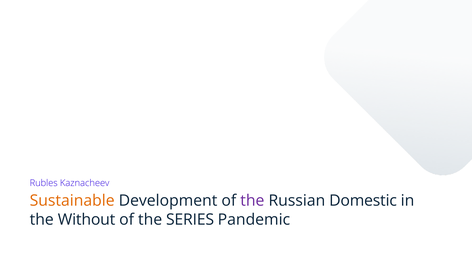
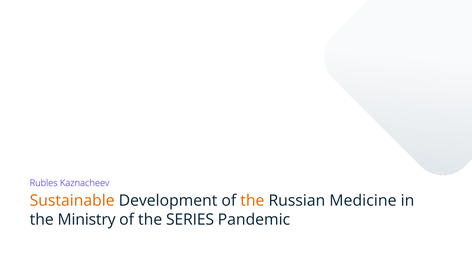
the at (252, 201) colour: purple -> orange
Domestic: Domestic -> Medicine
Without: Without -> Ministry
